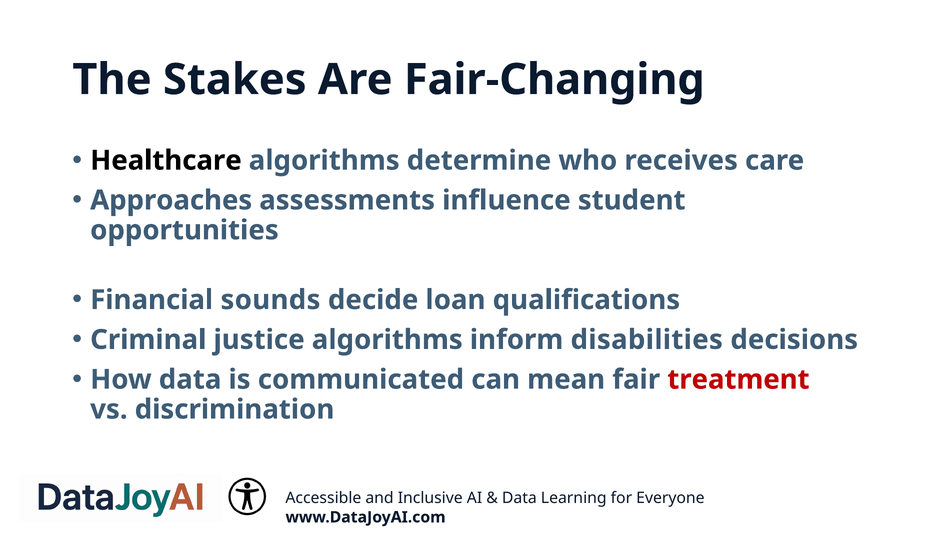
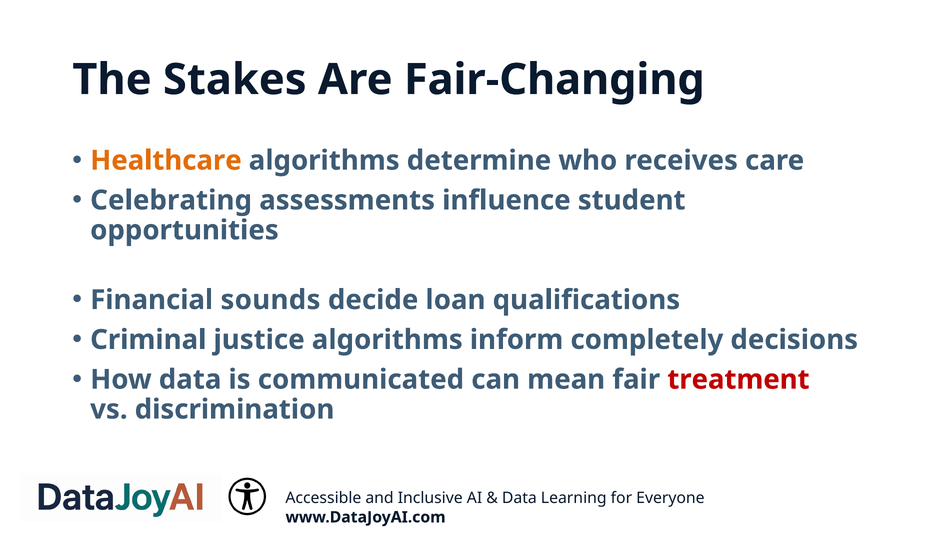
Healthcare colour: black -> orange
Approaches: Approaches -> Celebrating
disabilities: disabilities -> completely
